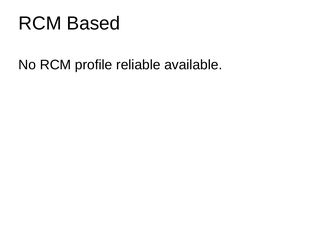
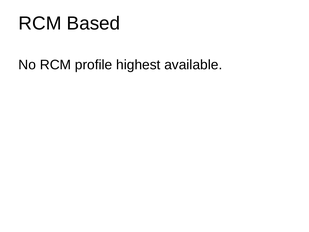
reliable: reliable -> highest
